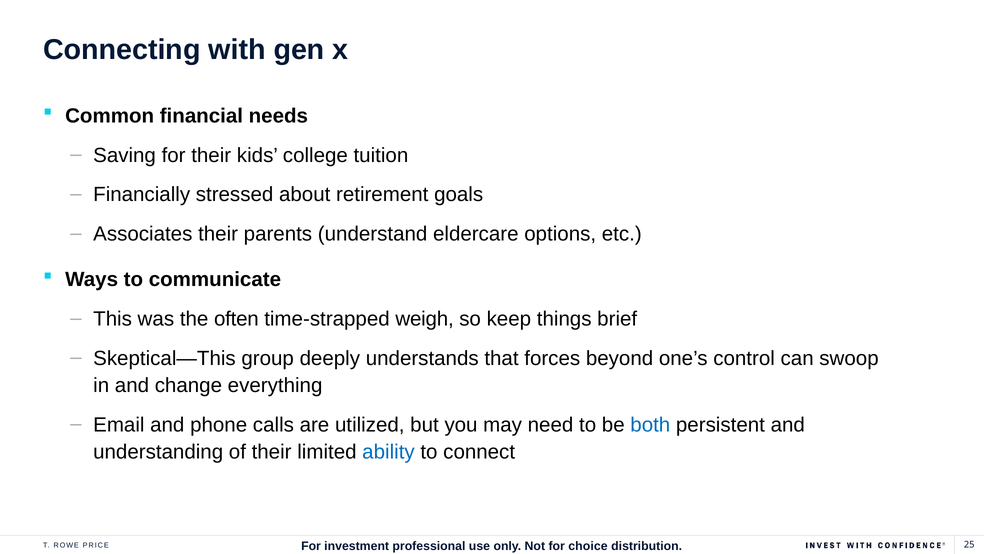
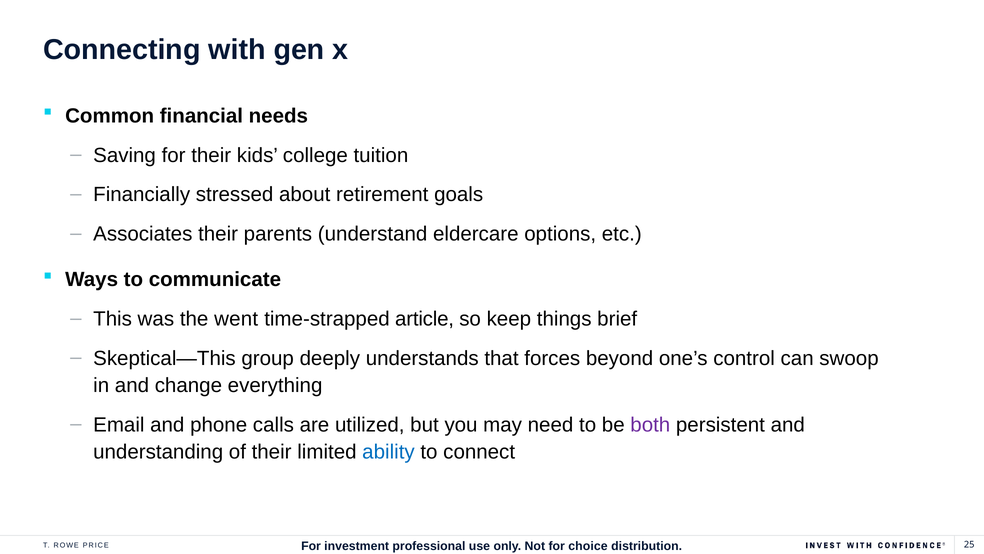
often: often -> went
weigh: weigh -> article
both colour: blue -> purple
